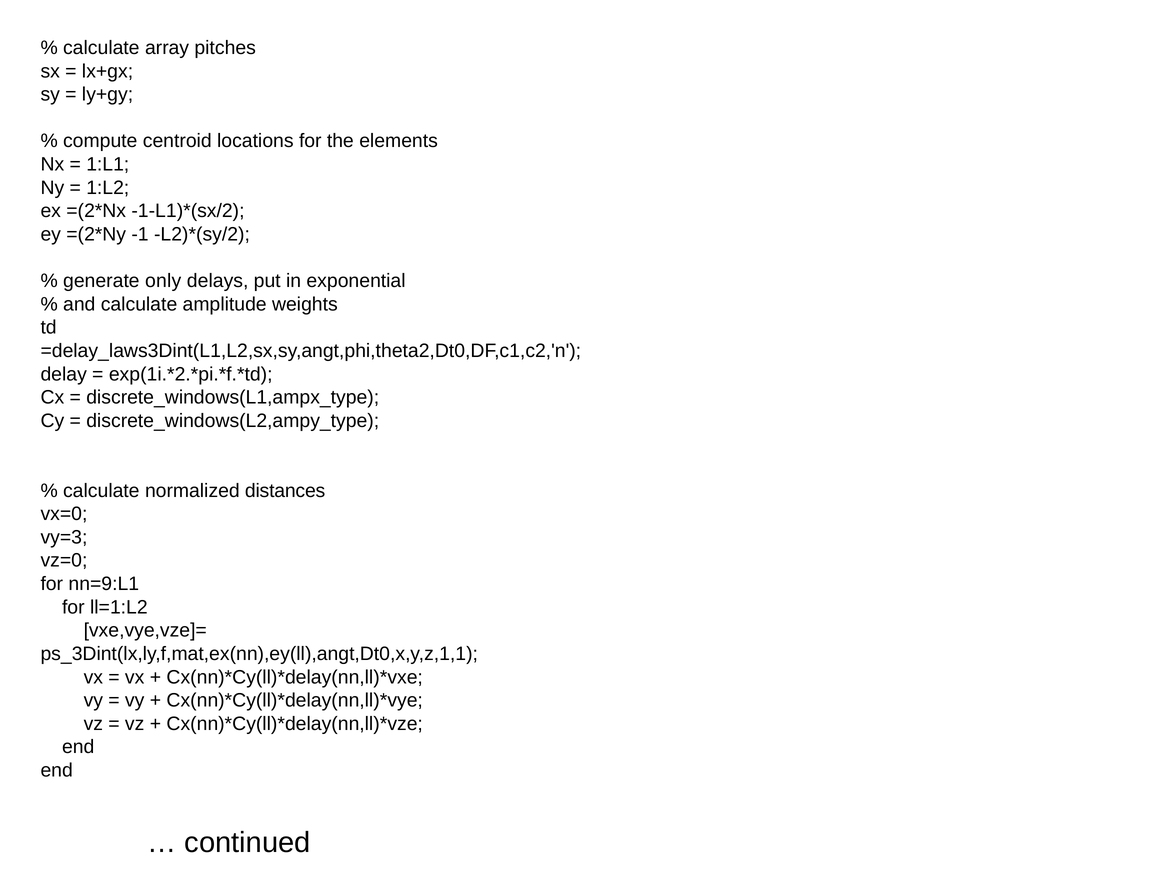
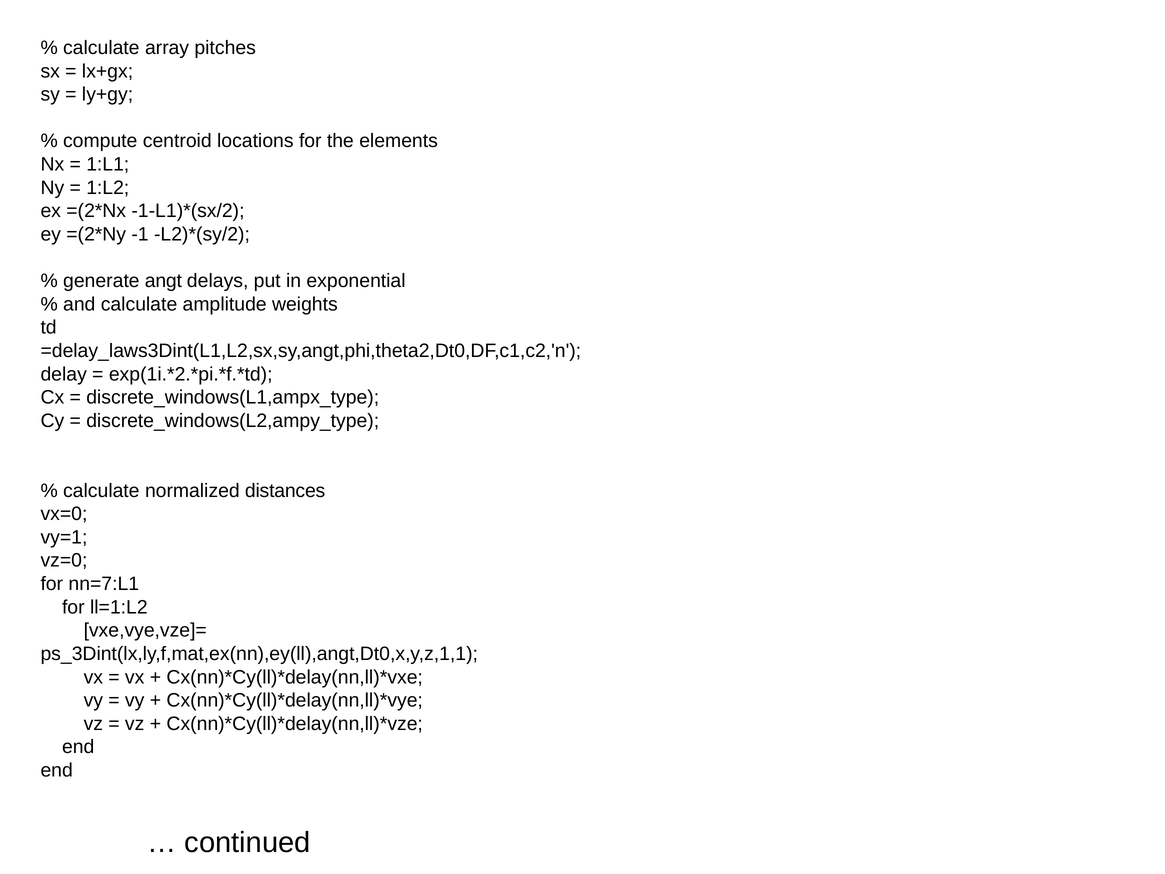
only: only -> angt
vy=3: vy=3 -> vy=1
nn=9:L1: nn=9:L1 -> nn=7:L1
